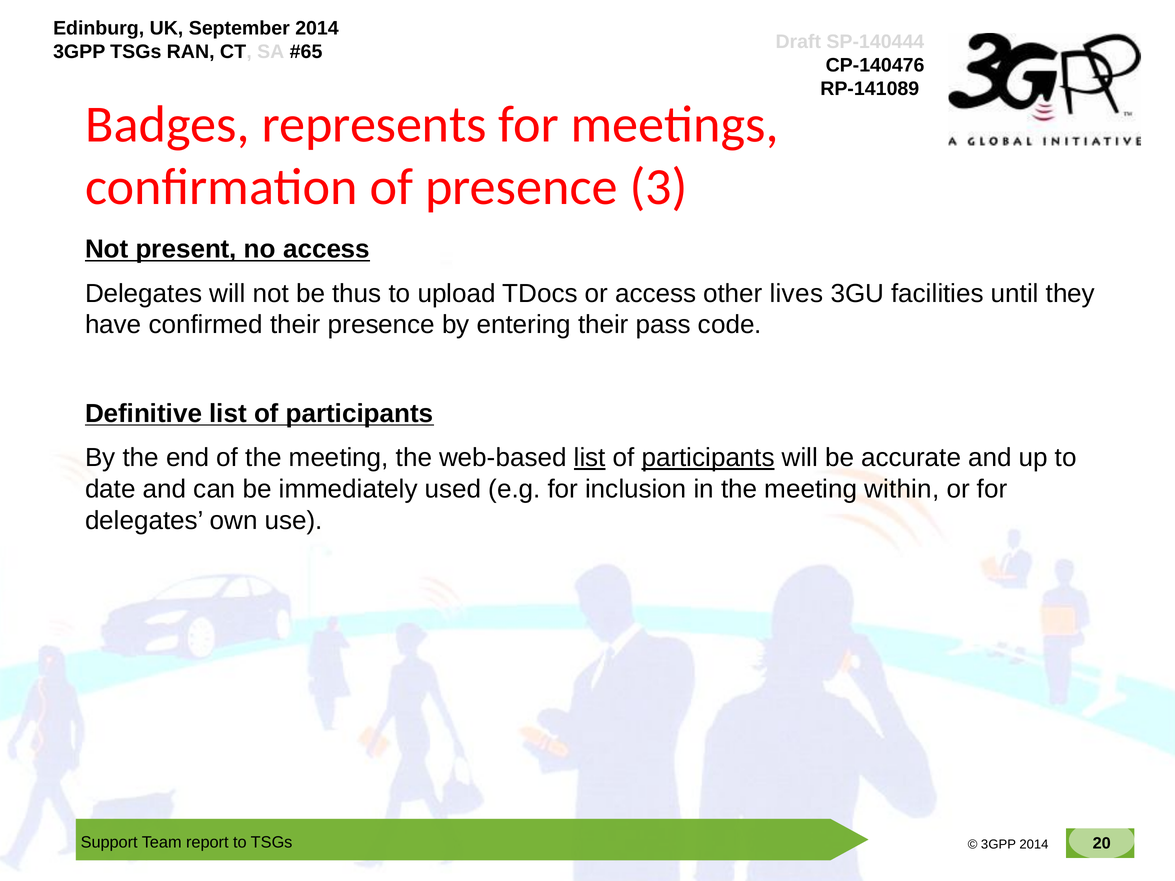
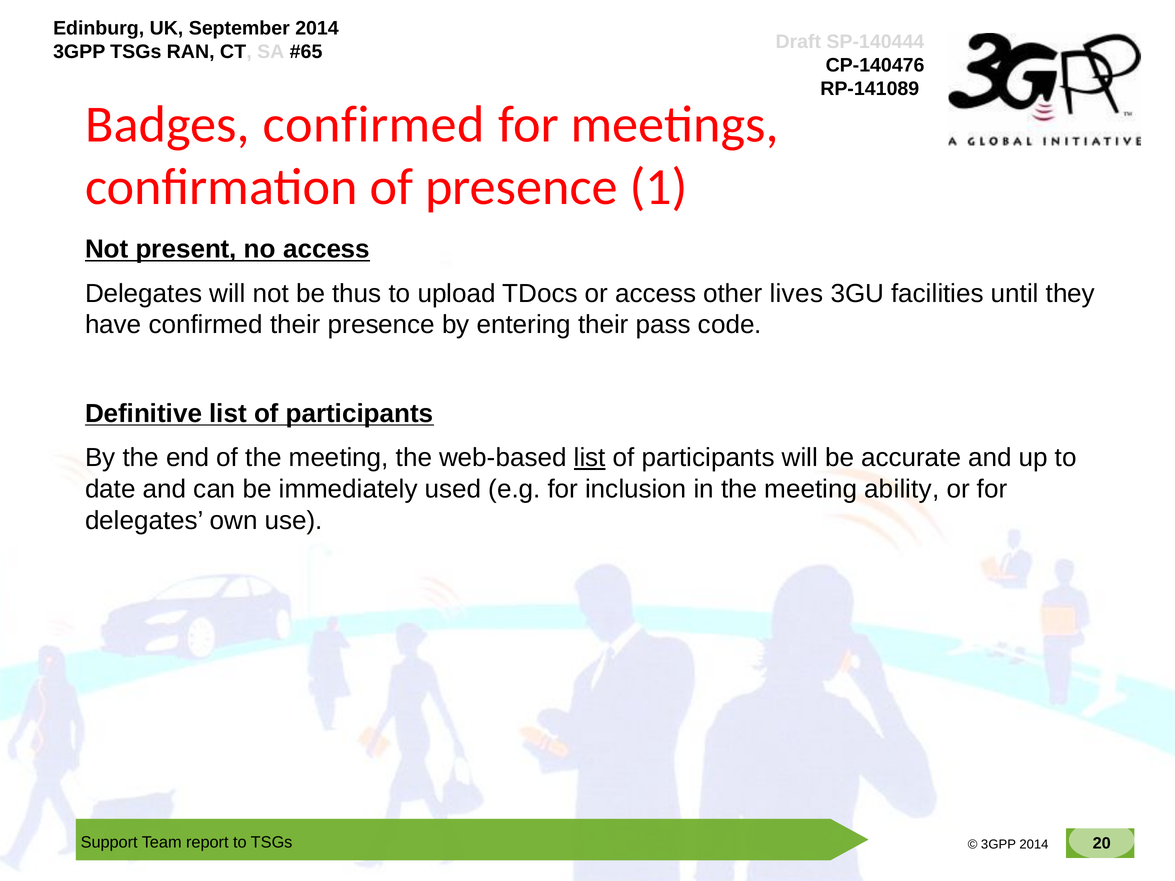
Badges represents: represents -> confirmed
3: 3 -> 1
participants at (708, 458) underline: present -> none
within: within -> ability
